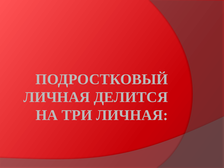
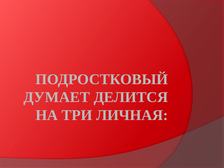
ЛИЧНАЯ at (57, 97): ЛИЧНАЯ -> ДУМАЕТ
